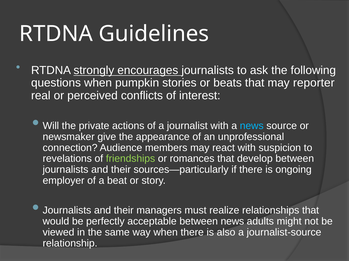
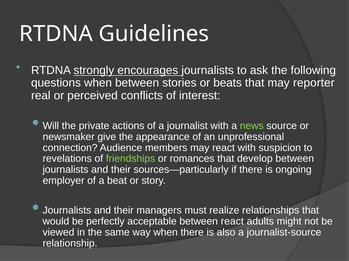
when pumpkin: pumpkin -> between
news at (252, 126) colour: light blue -> light green
between news: news -> react
